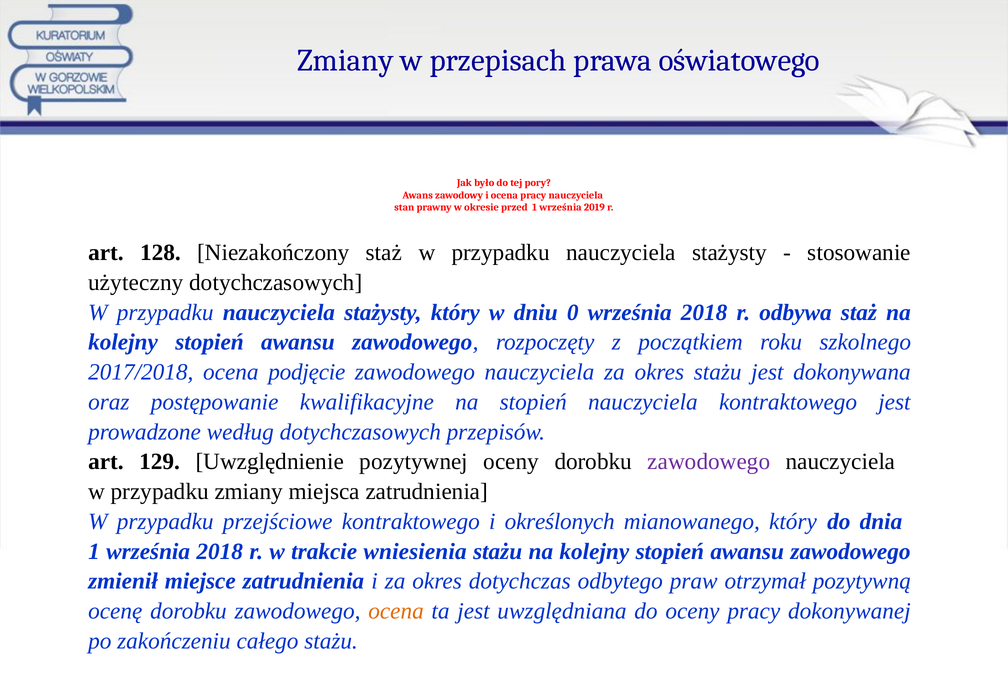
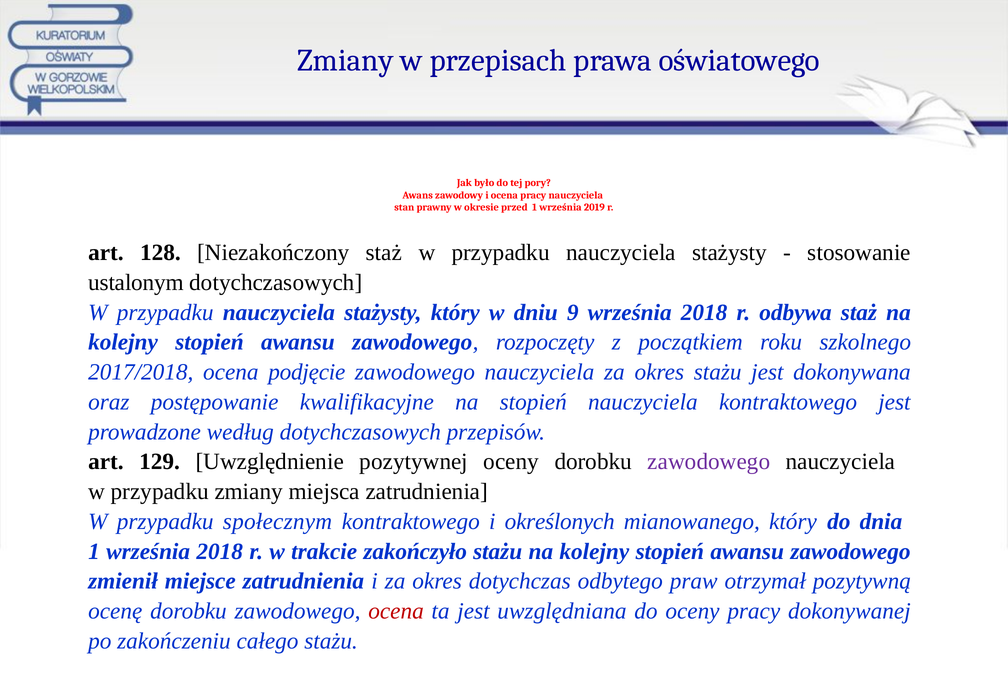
użyteczny: użyteczny -> ustalonym
0: 0 -> 9
przejściowe: przejściowe -> społecznym
wniesienia: wniesienia -> zakończyło
ocena at (396, 611) colour: orange -> red
